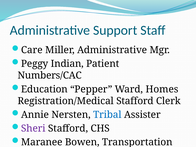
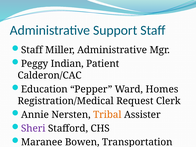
Care at (32, 50): Care -> Staff
Numbers/CAC: Numbers/CAC -> Calderon/CAC
Registration/Medical Stafford: Stafford -> Request
Tribal colour: blue -> orange
